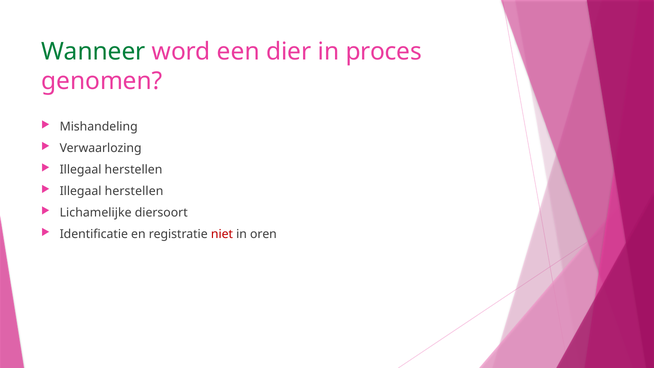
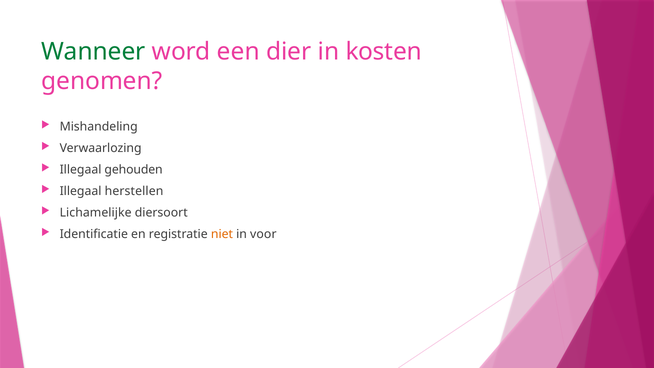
proces: proces -> kosten
herstellen at (134, 170): herstellen -> gehouden
niet colour: red -> orange
oren: oren -> voor
